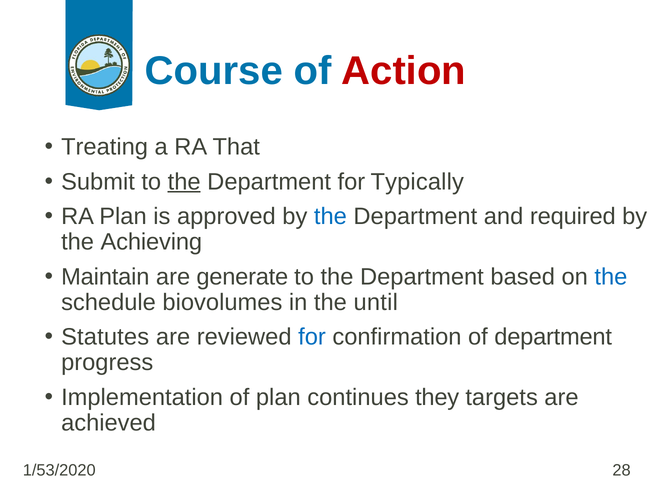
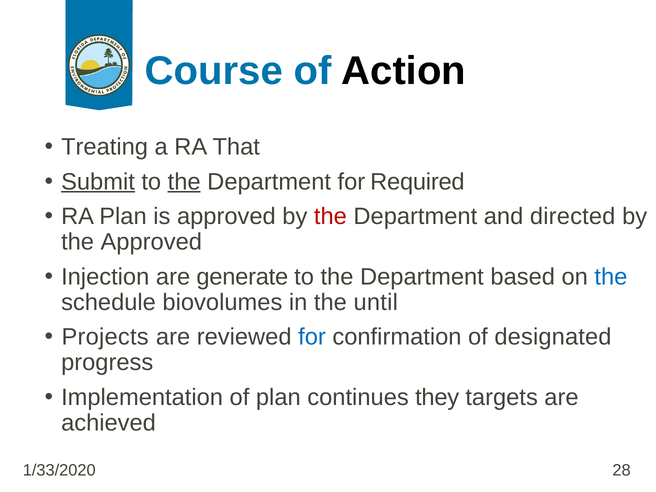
Action colour: red -> black
Submit underline: none -> present
Typically: Typically -> Required
the at (330, 216) colour: blue -> red
required: required -> directed
the Achieving: Achieving -> Approved
Maintain: Maintain -> Injection
Statutes: Statutes -> Projects
of department: department -> designated
1/53/2020: 1/53/2020 -> 1/33/2020
